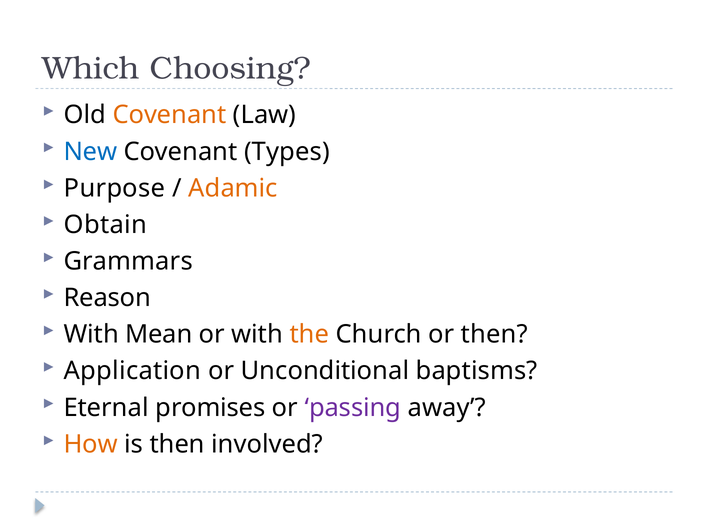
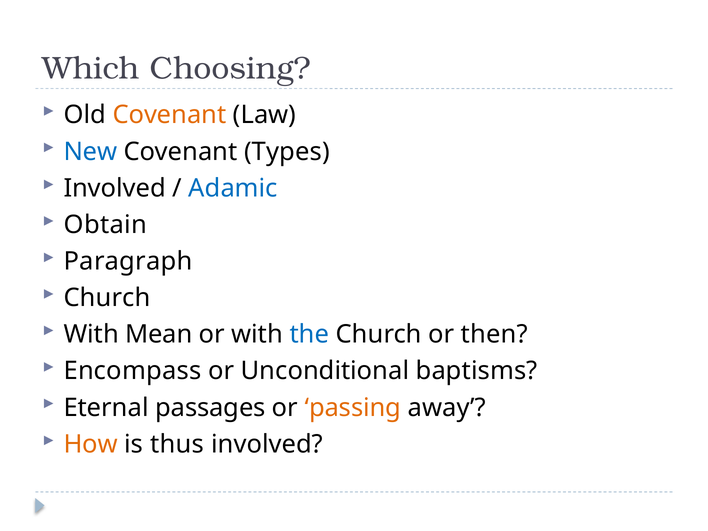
Purpose at (115, 188): Purpose -> Involved
Adamic colour: orange -> blue
Grammars: Grammars -> Paragraph
Reason at (107, 298): Reason -> Church
the colour: orange -> blue
Application: Application -> Encompass
promises: promises -> passages
passing colour: purple -> orange
is then: then -> thus
